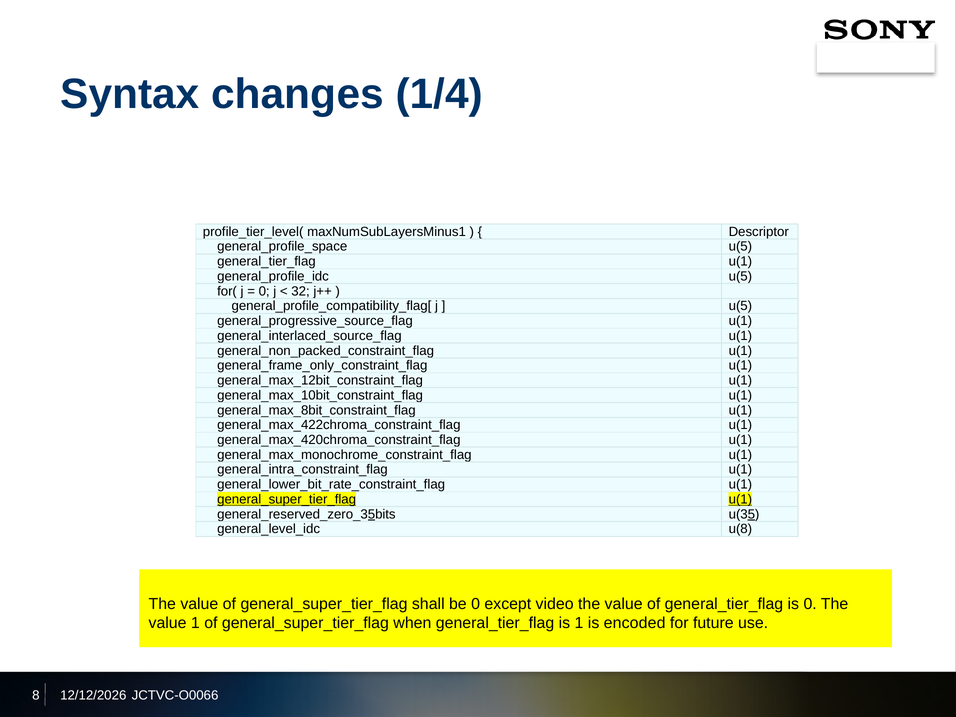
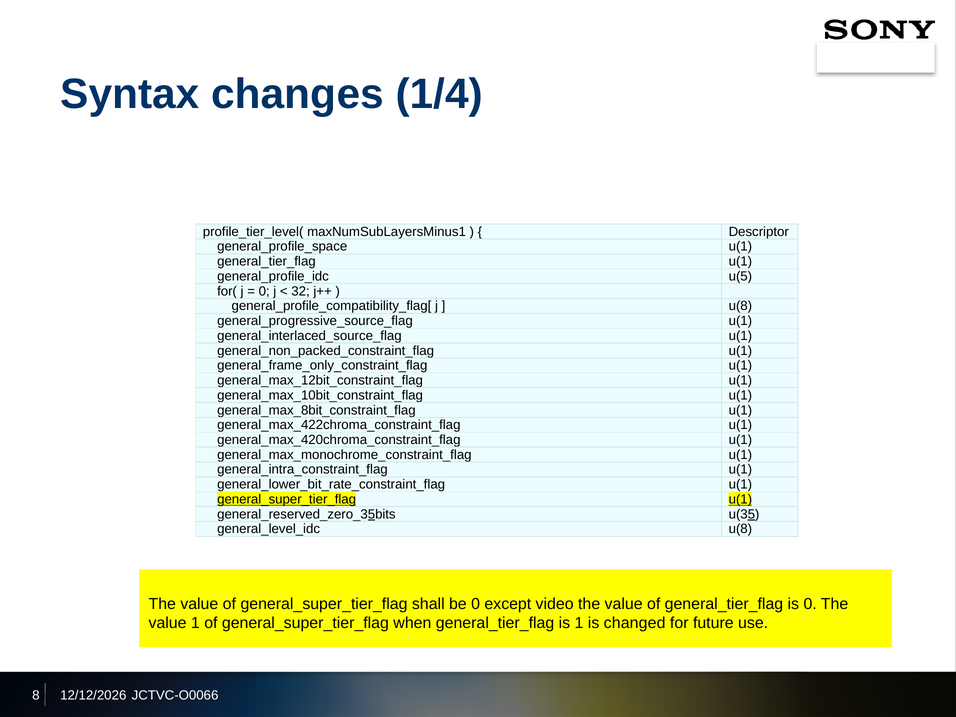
u(5 at (740, 247): u(5 -> u(1
u(5 at (740, 306): u(5 -> u(8
encoded: encoded -> changed
